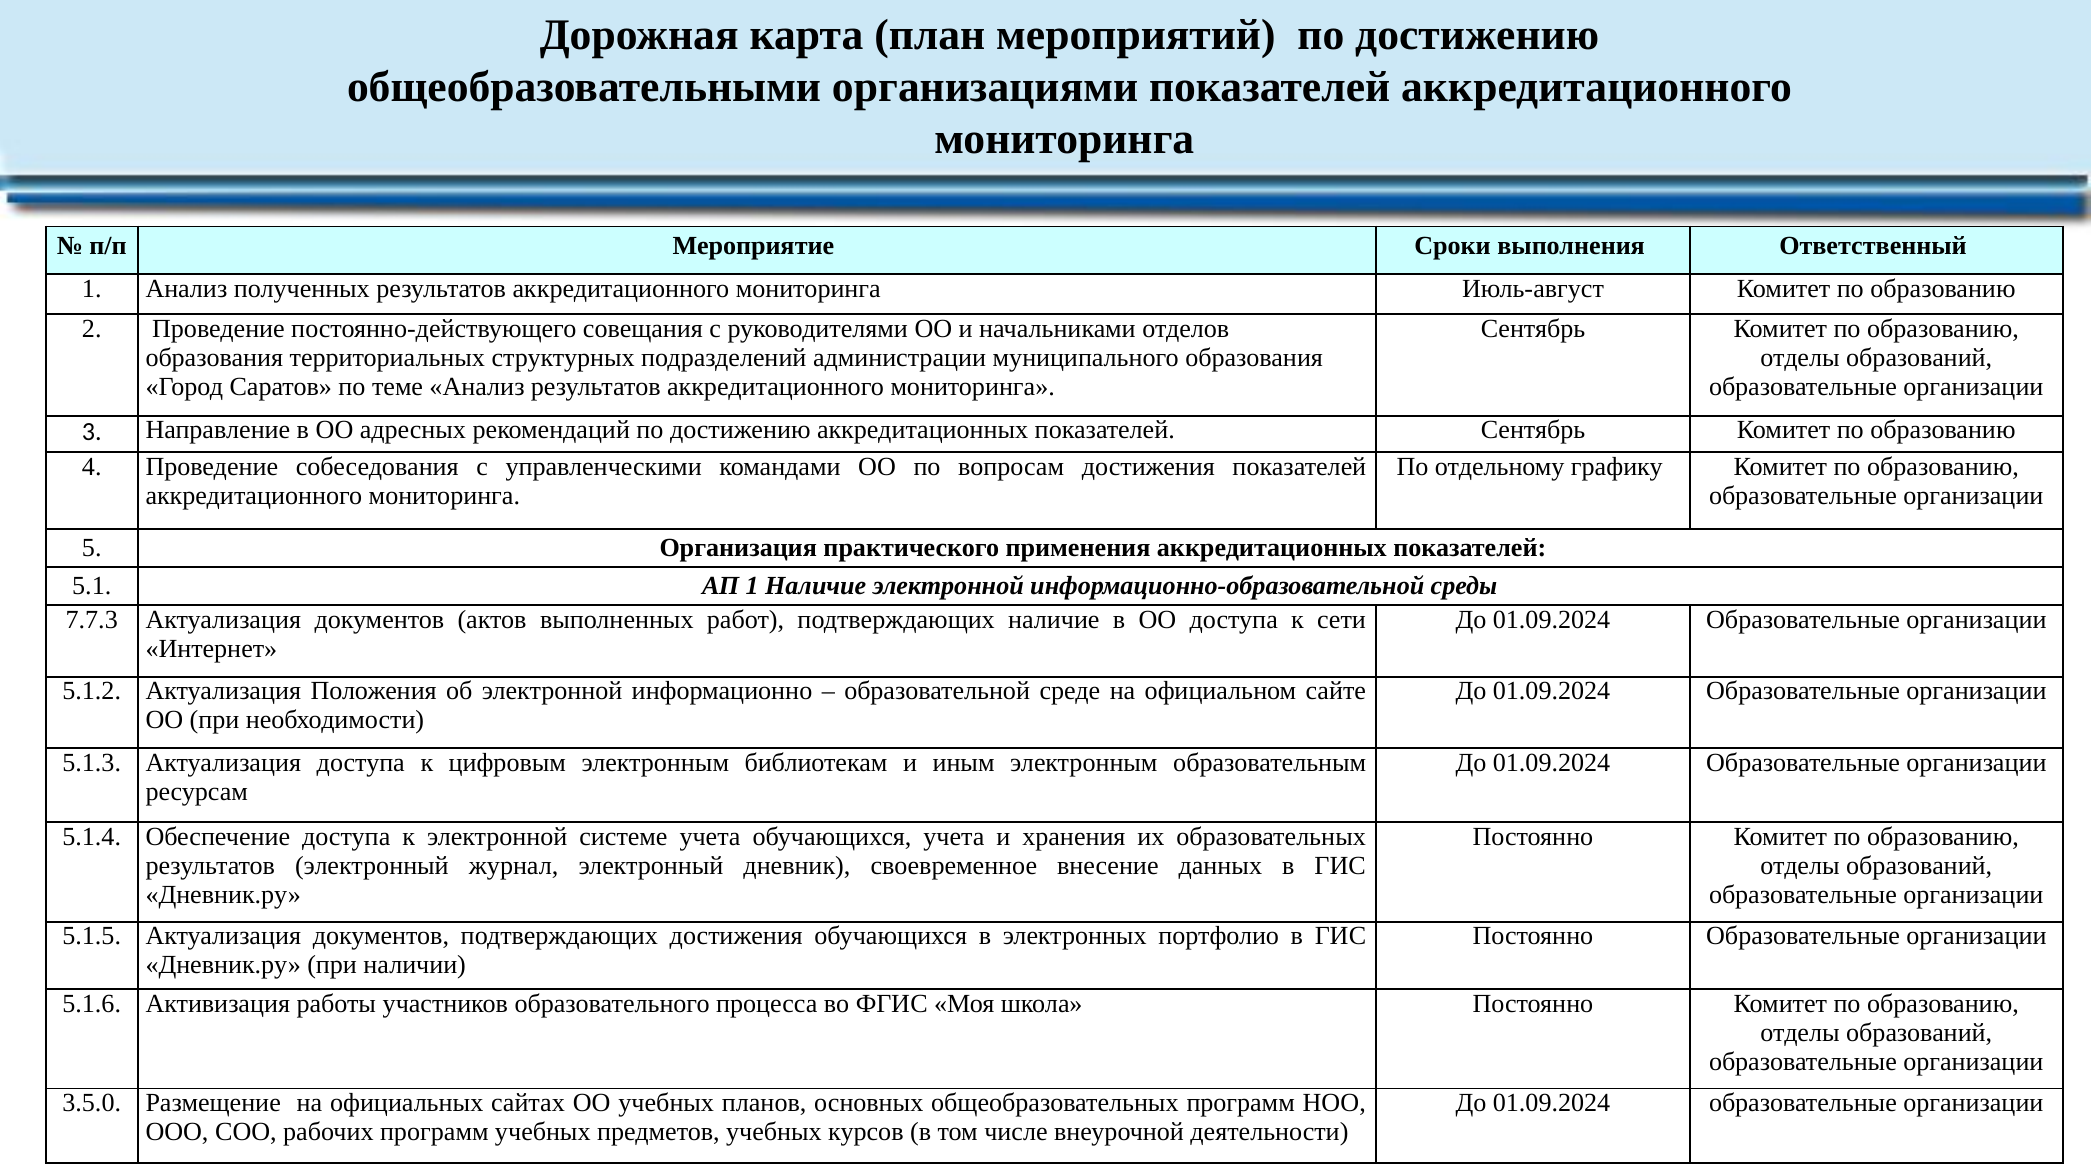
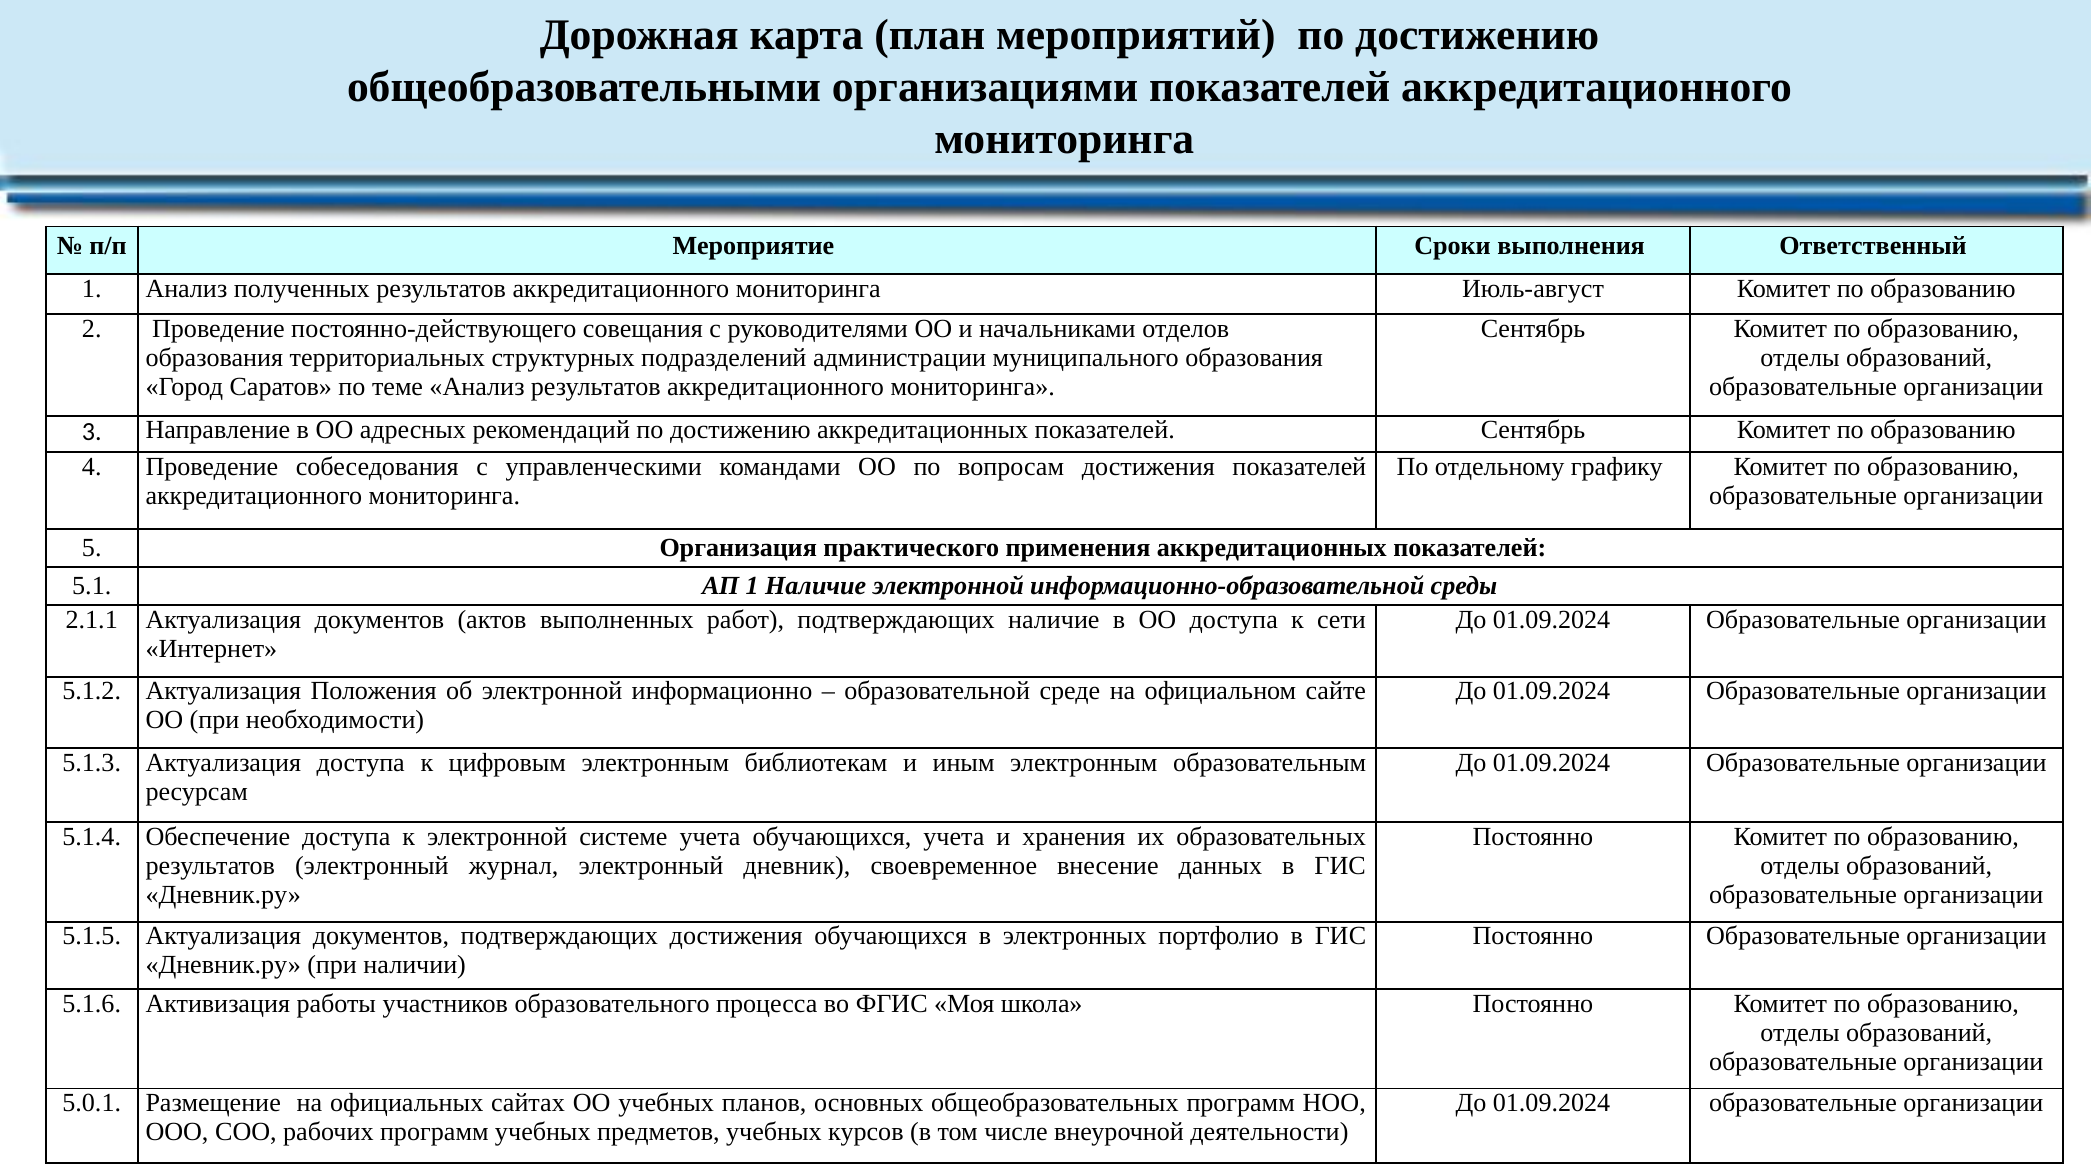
7.7.3: 7.7.3 -> 2.1.1
3.5.0: 3.5.0 -> 5.0.1
